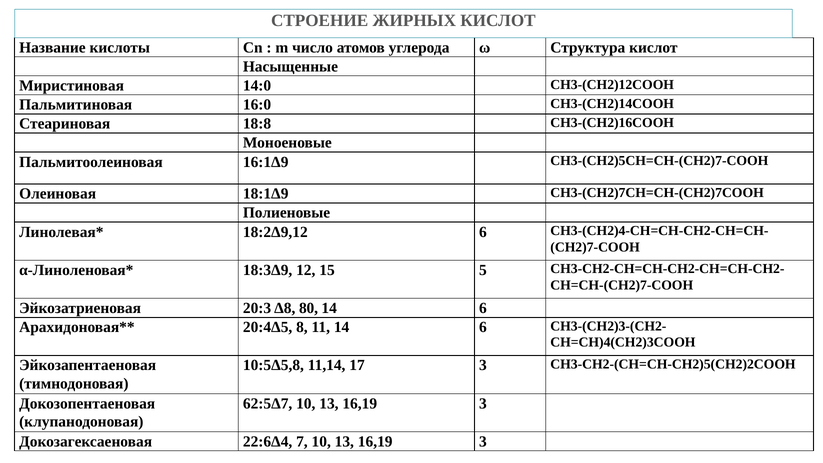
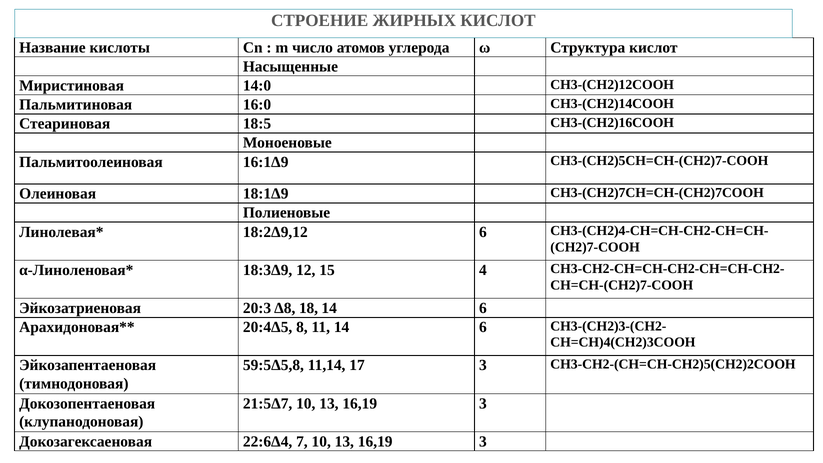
18:8: 18:8 -> 18:5
5: 5 -> 4
80: 80 -> 18
10:5Δ5,8: 10:5Δ5,8 -> 59:5Δ5,8
62:5Δ7: 62:5Δ7 -> 21:5Δ7
